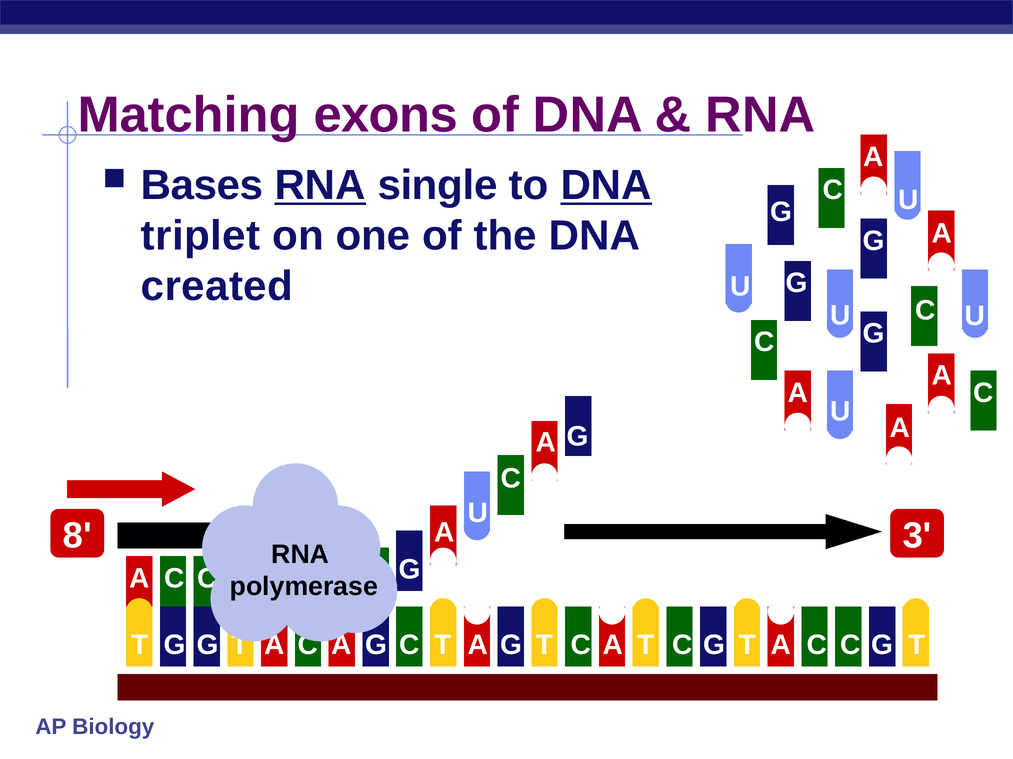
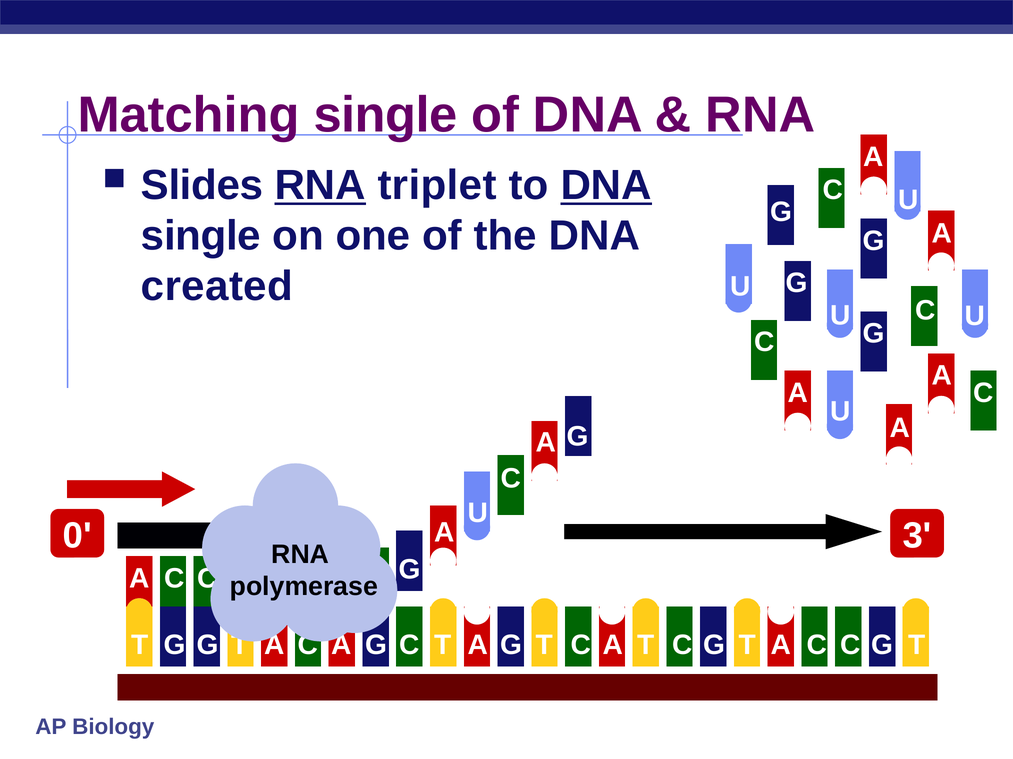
Matching exons: exons -> single
Bases: Bases -> Slides
single: single -> triplet
triplet at (201, 236): triplet -> single
8: 8 -> 0
